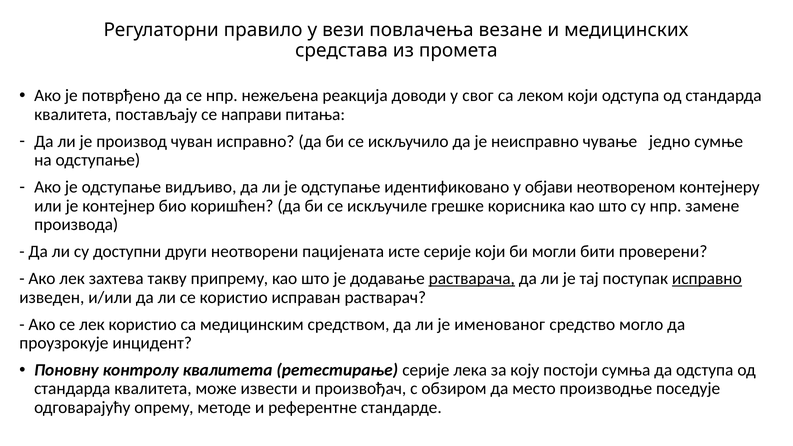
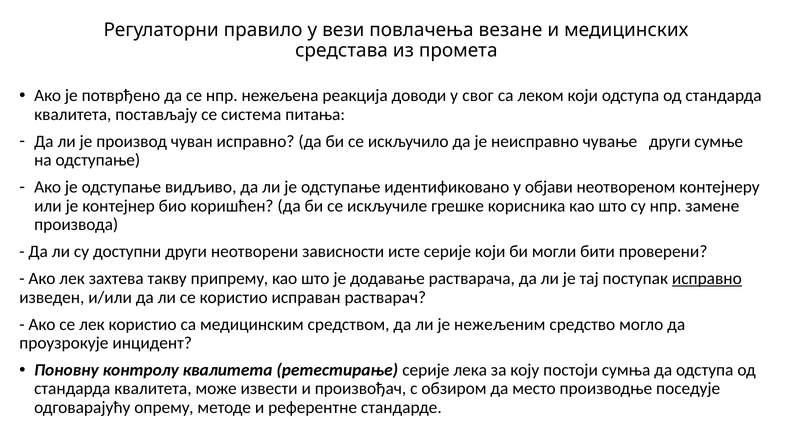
направи: направи -> система
чување једно: једно -> други
пацијената: пацијената -> зависности
растварача underline: present -> none
именованог: именованог -> нежељеним
